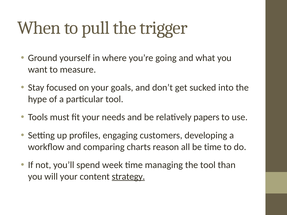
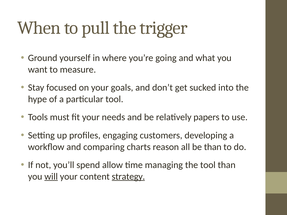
be time: time -> than
week: week -> allow
will underline: none -> present
